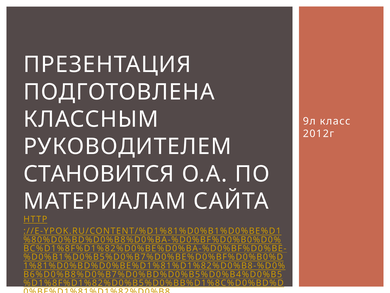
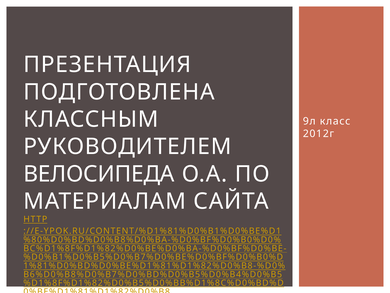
СТАНОВИТСЯ: СТАНОВИТСЯ -> ВЕЛОСИПЕДА
